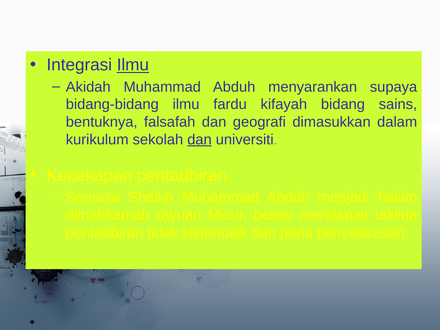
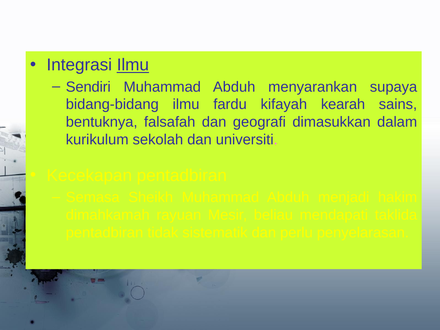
Akidah: Akidah -> Sendiri
bidang: bidang -> kearah
dan at (199, 140) underline: present -> none
